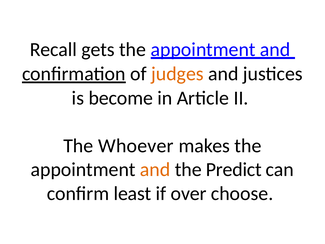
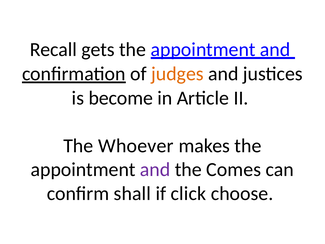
and at (155, 169) colour: orange -> purple
Predict: Predict -> Comes
least: least -> shall
over: over -> click
